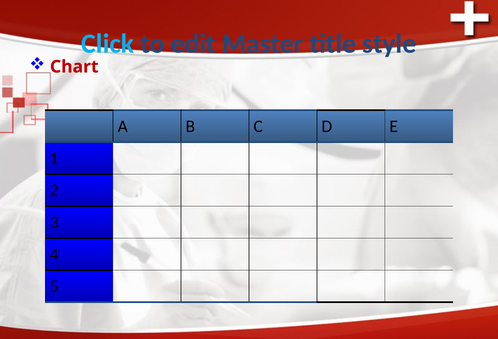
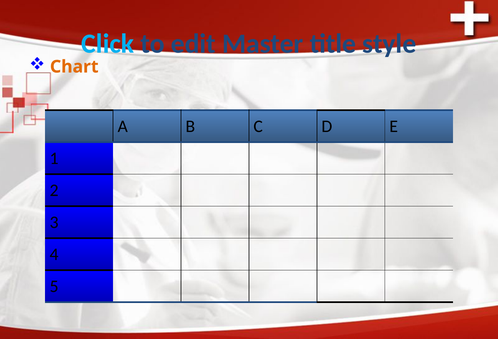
Chart colour: red -> orange
